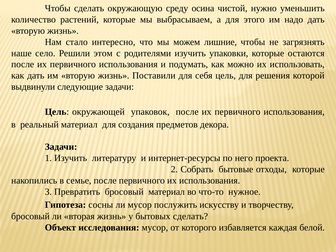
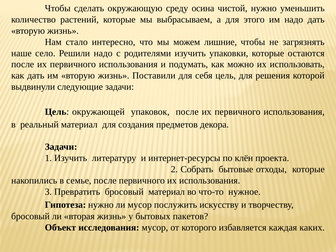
Решили этом: этом -> надо
него: него -> клён
Гипотеза сосны: сосны -> нужно
бытовых сделать: сделать -> пакетов
белой: белой -> каких
